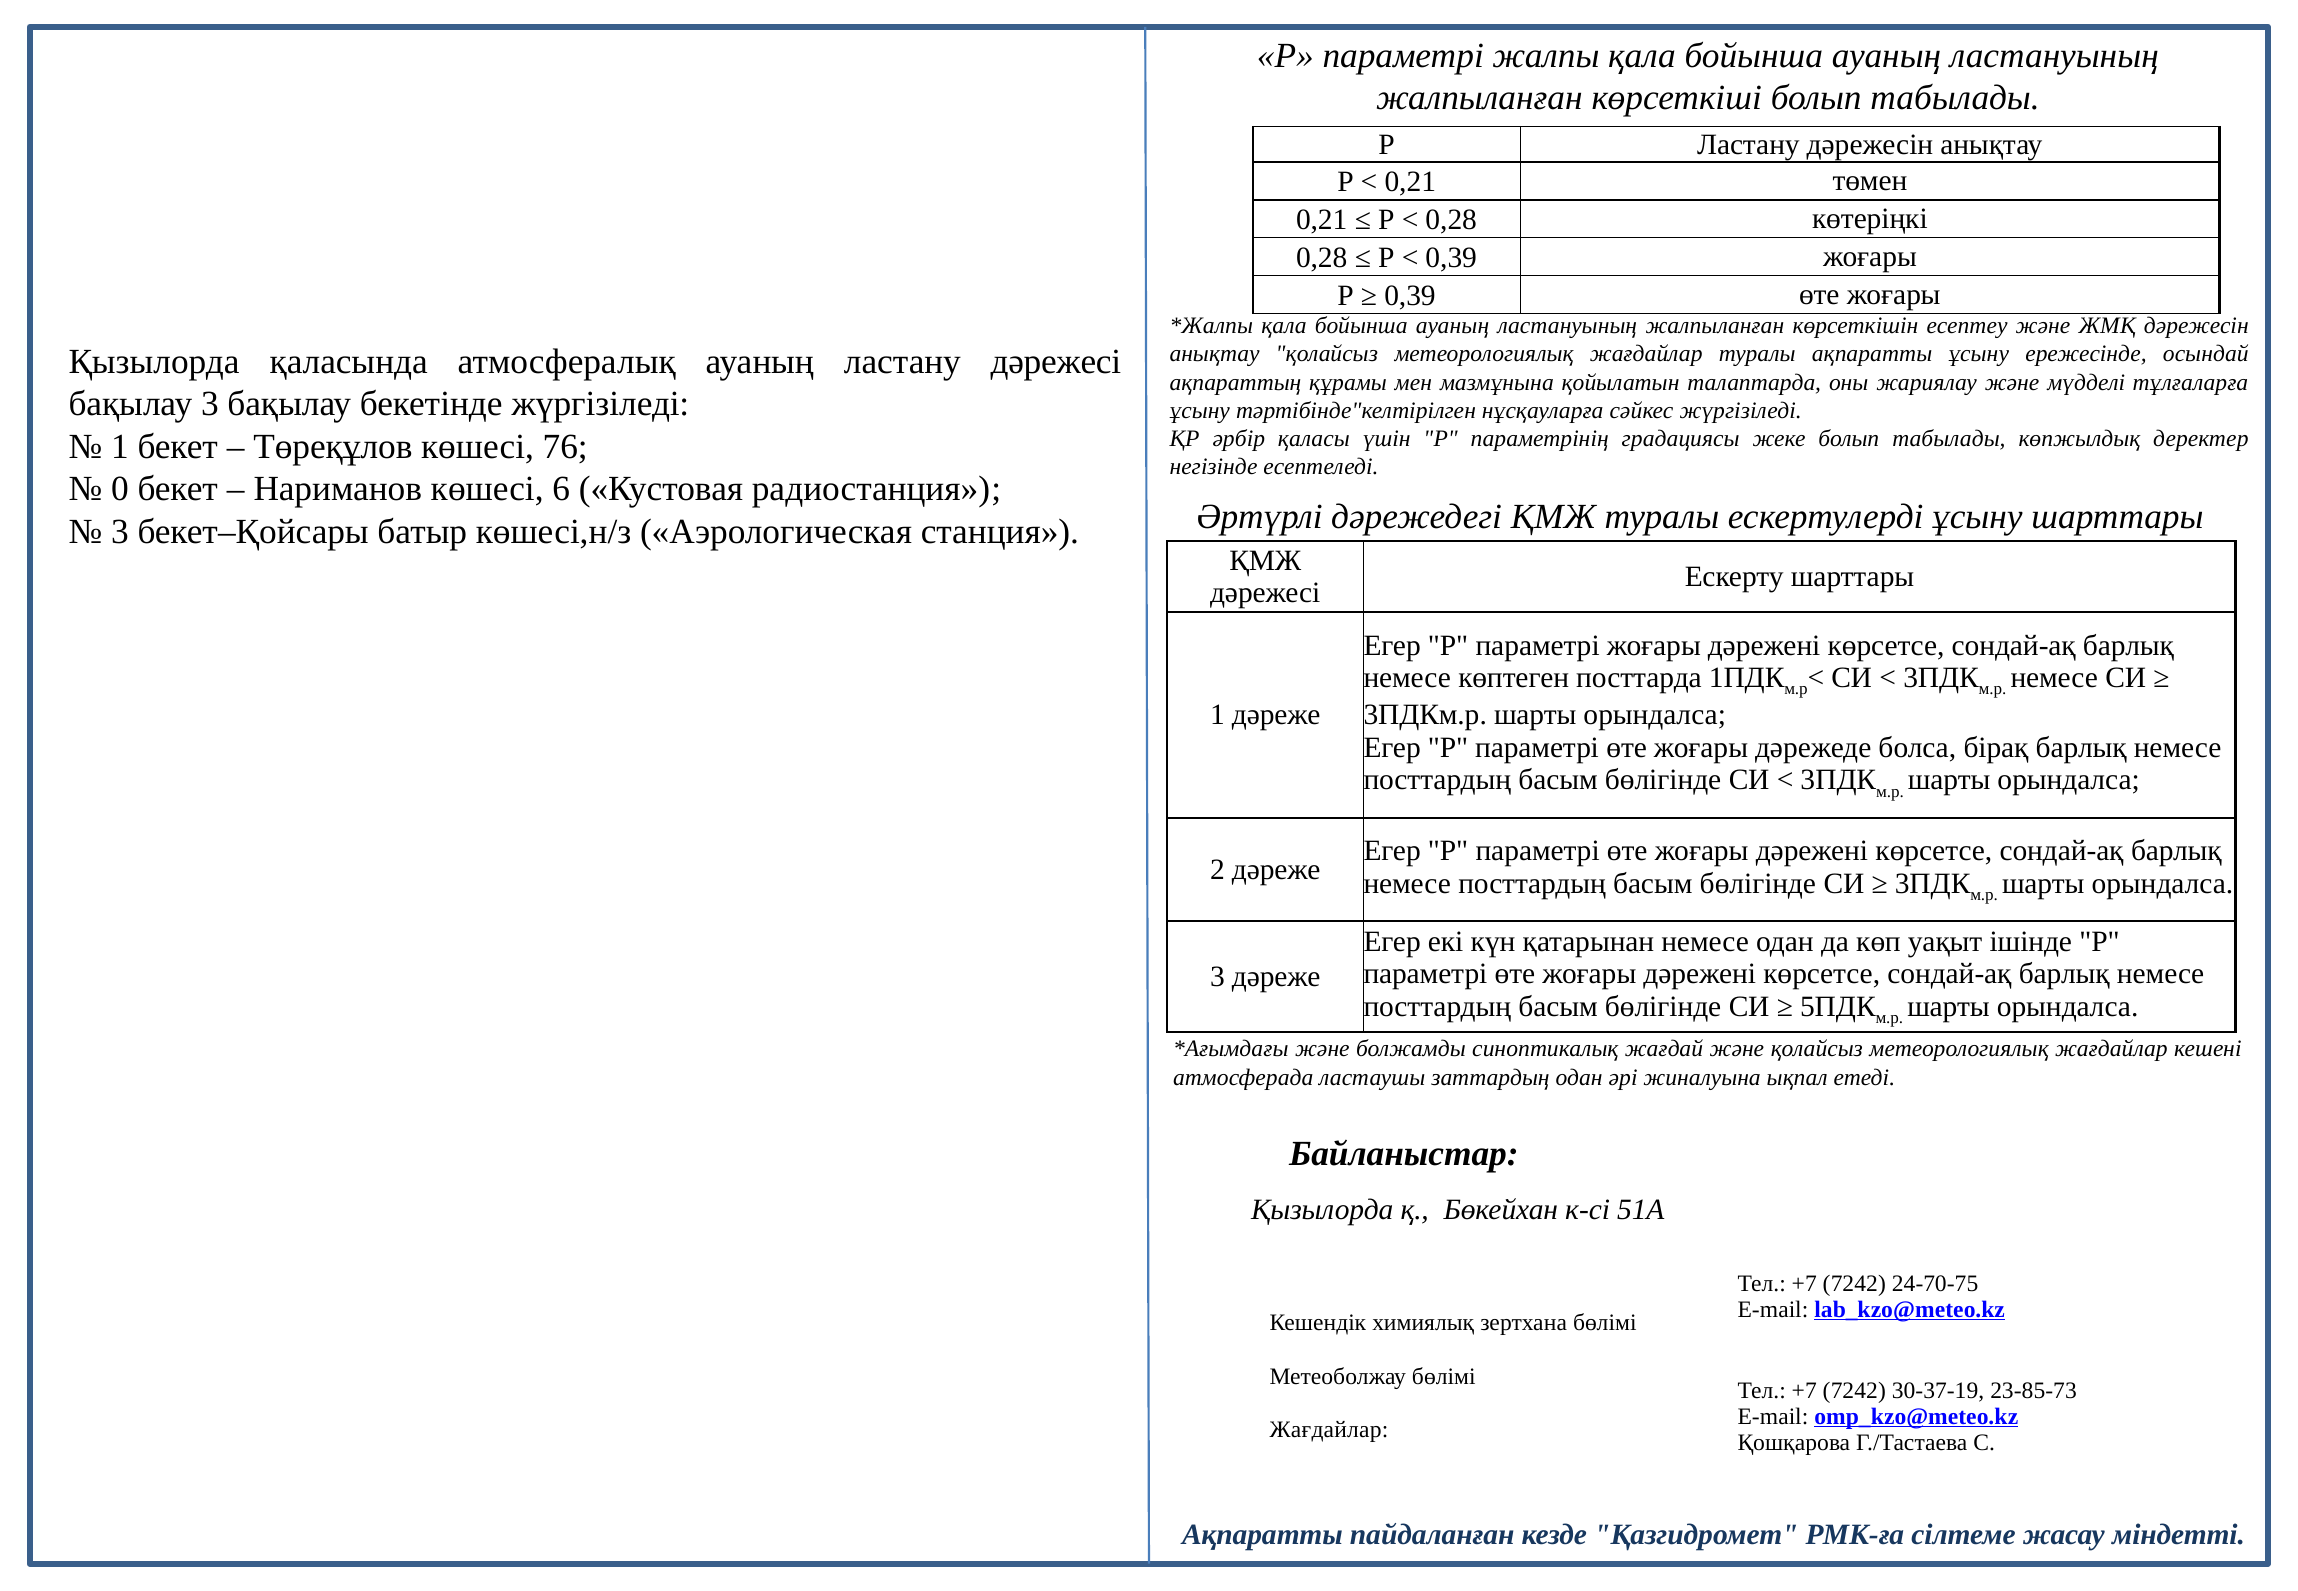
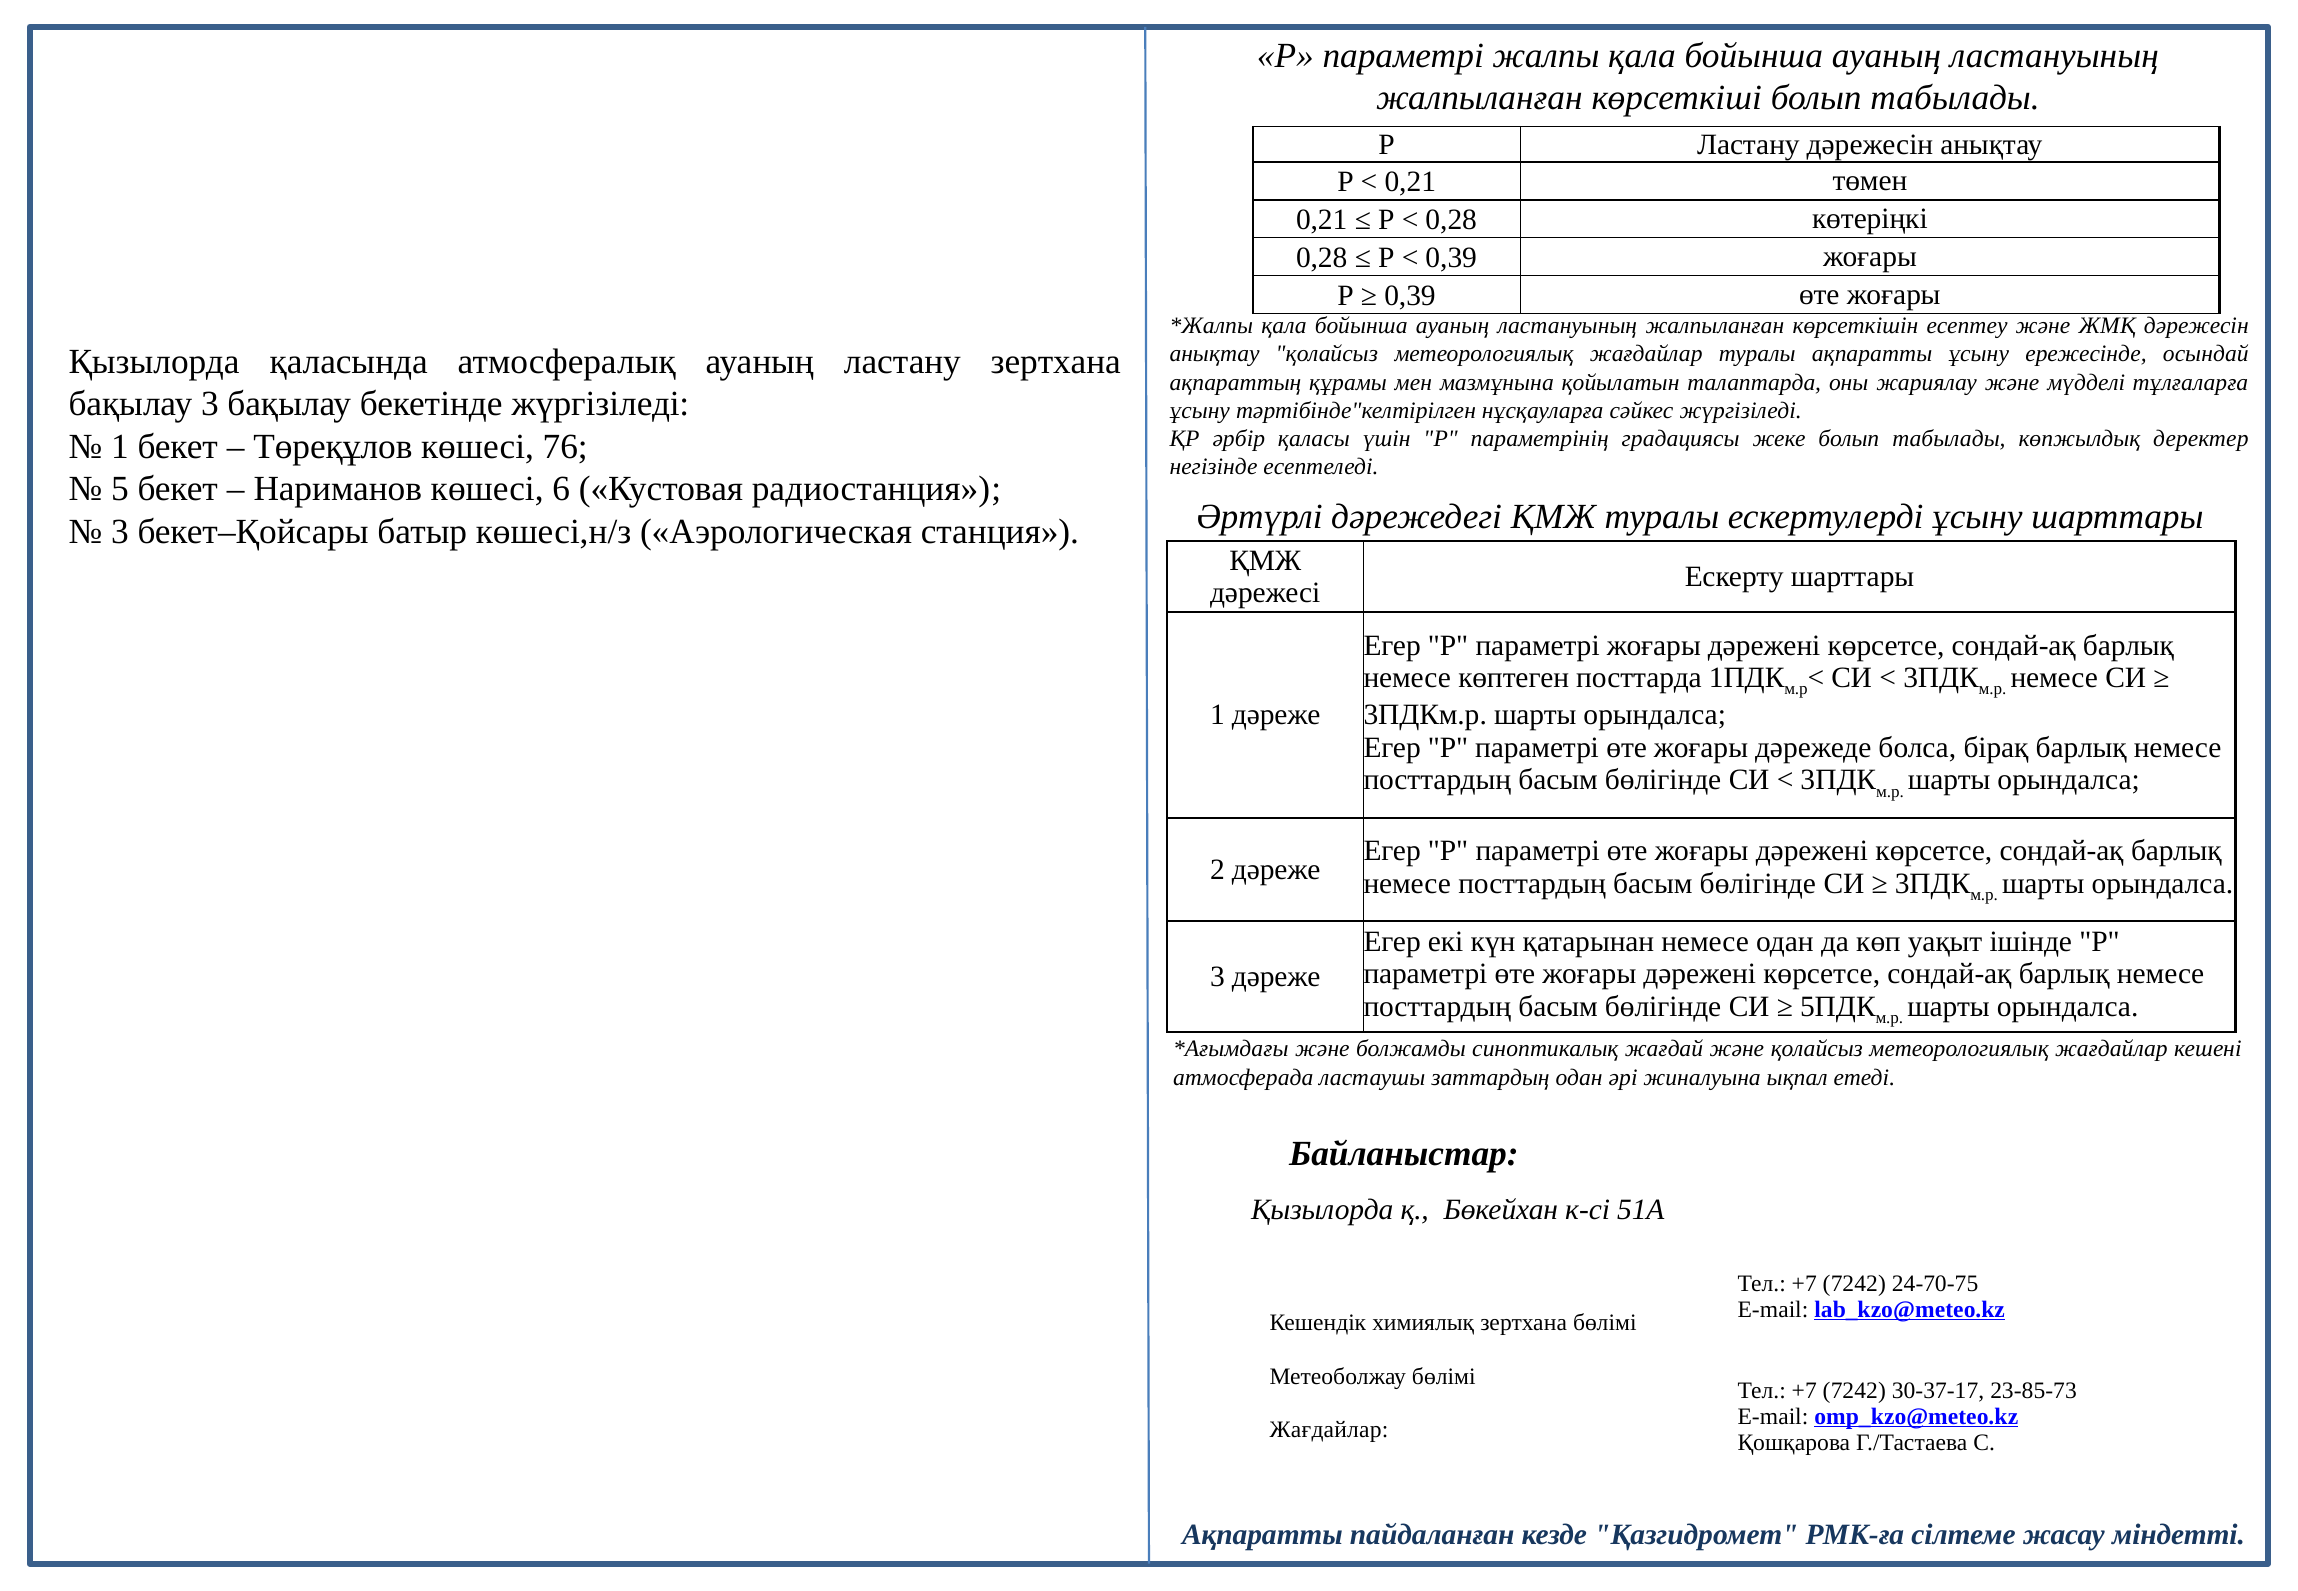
ластану дәрежесі: дәрежесі -> зертхана
0: 0 -> 5
30-37-19: 30-37-19 -> 30-37-17
